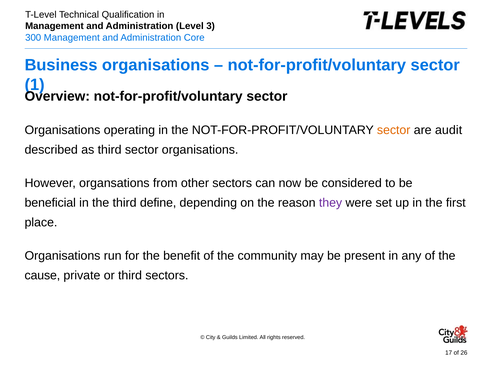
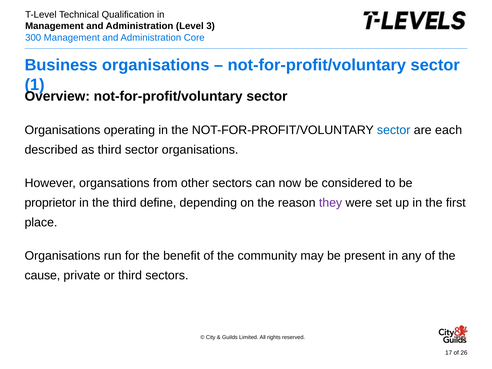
sector at (394, 130) colour: orange -> blue
audit: audit -> each
beneficial: beneficial -> proprietor
